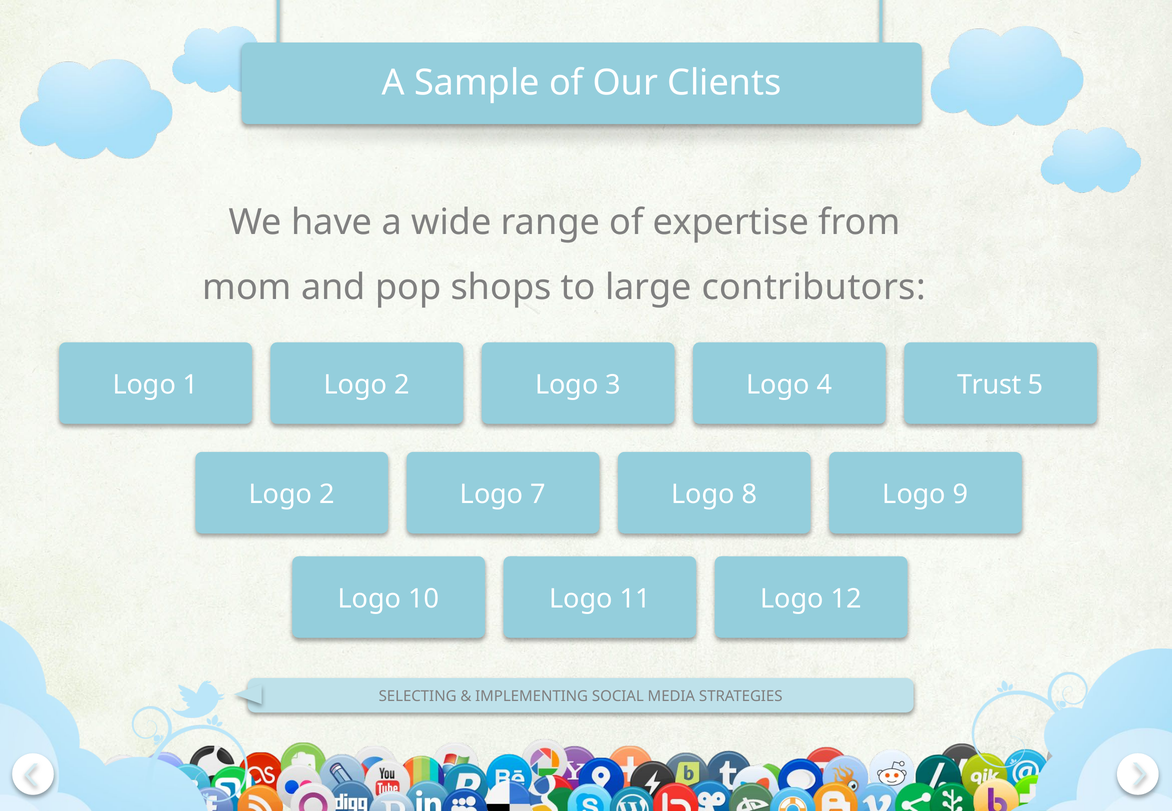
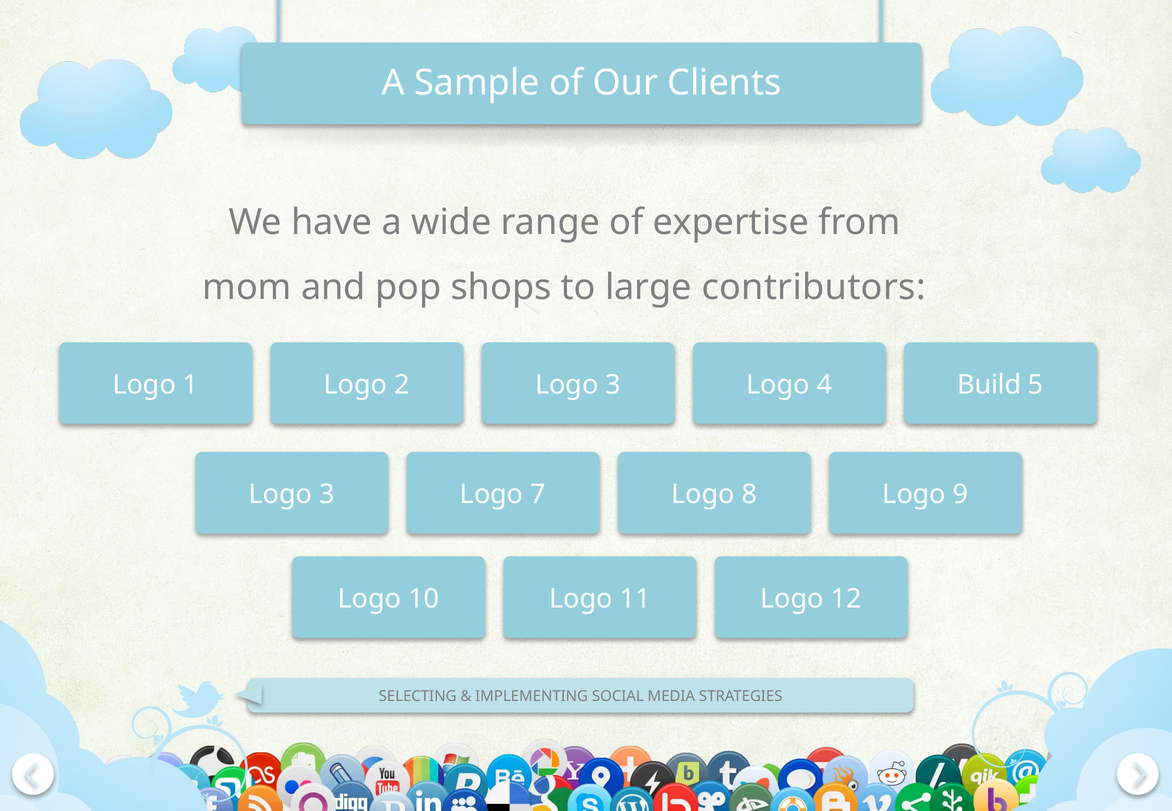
Trust: Trust -> Build
2 at (327, 495): 2 -> 3
